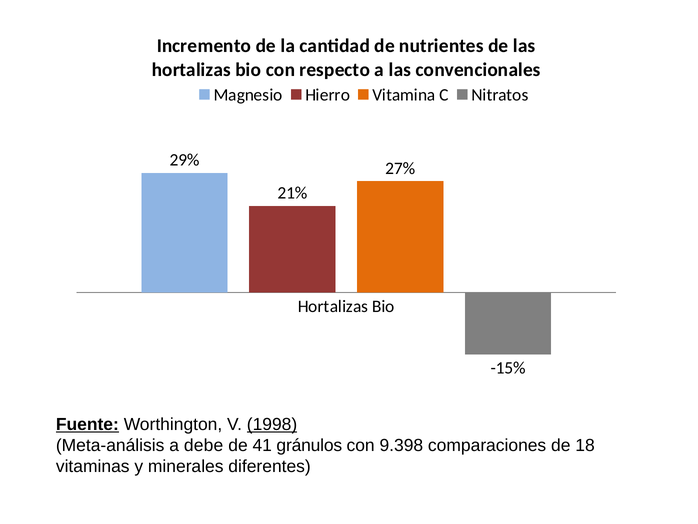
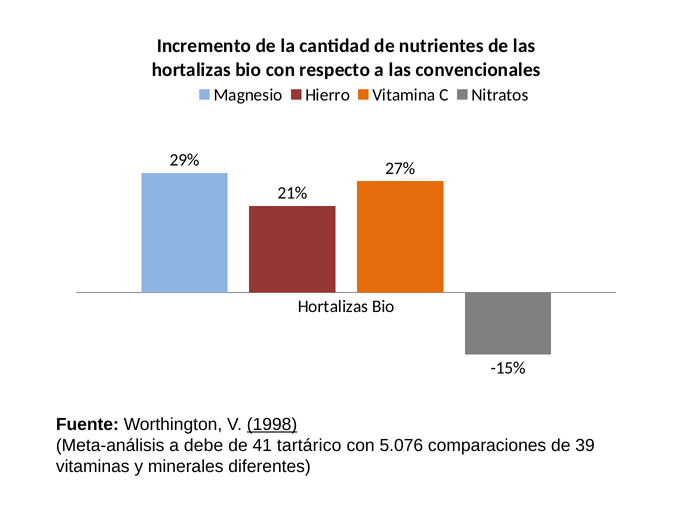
Fuente underline: present -> none
gránulos: gránulos -> tartárico
9.398: 9.398 -> 5.076
18: 18 -> 39
